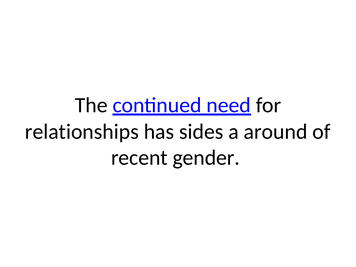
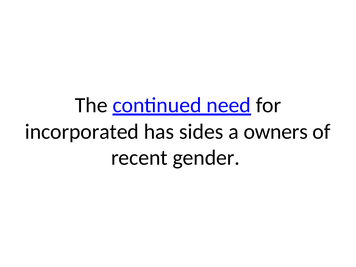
relationships: relationships -> incorporated
around: around -> owners
